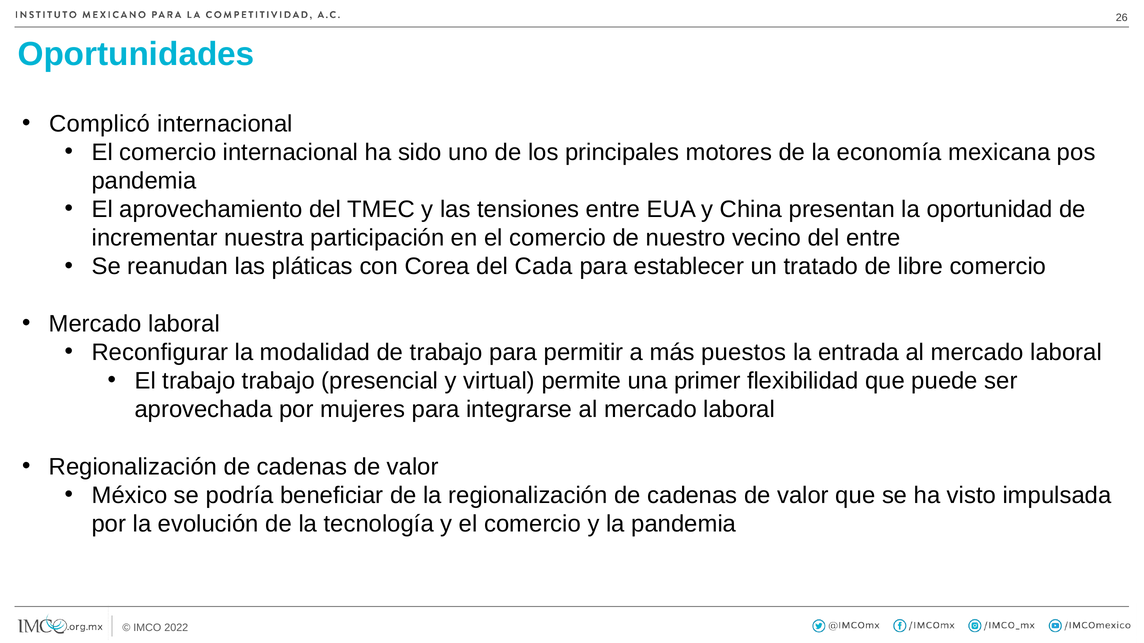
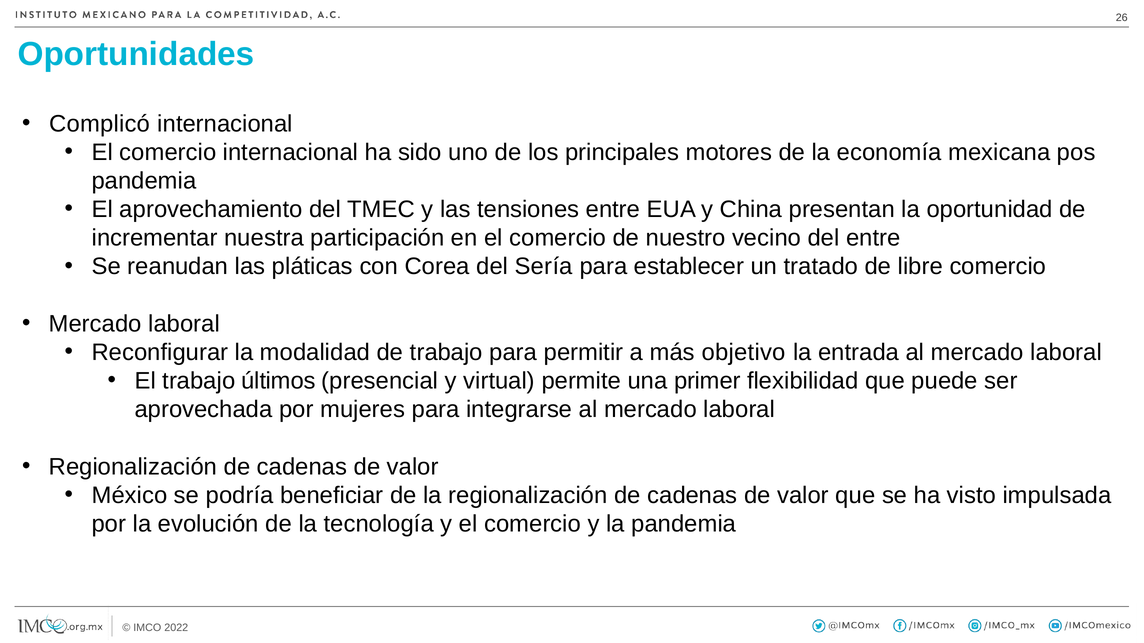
Cada: Cada -> Sería
puestos: puestos -> objetivo
trabajo trabajo: trabajo -> últimos
